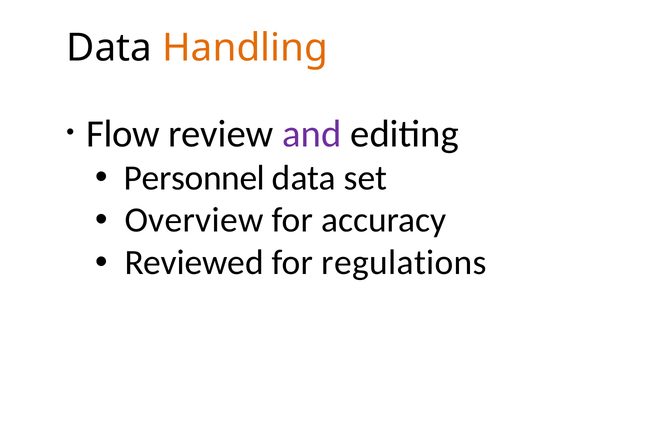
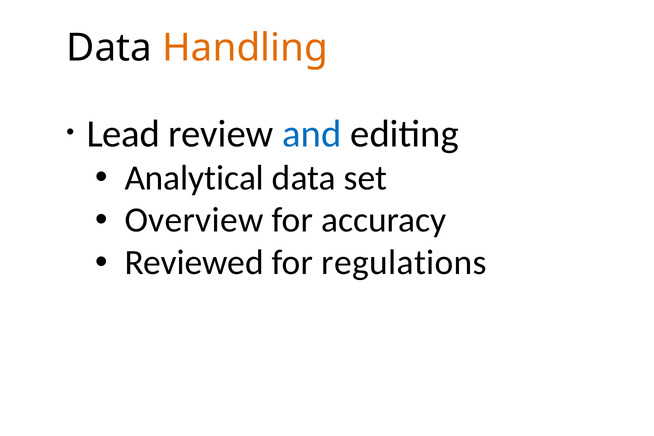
Flow: Flow -> Lead
and colour: purple -> blue
Personnel: Personnel -> Analytical
